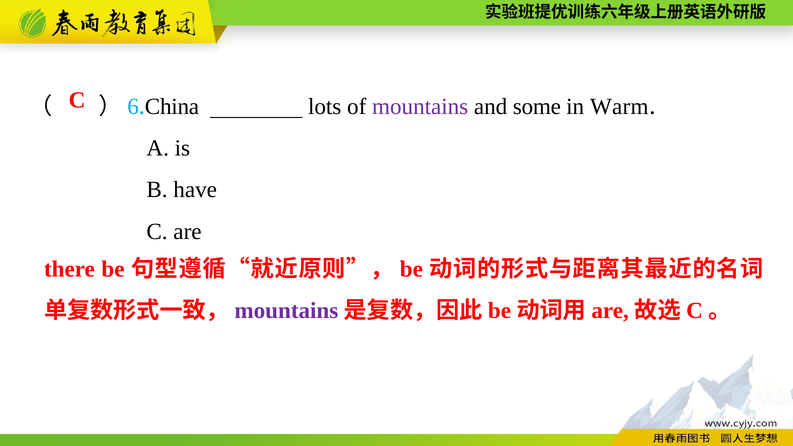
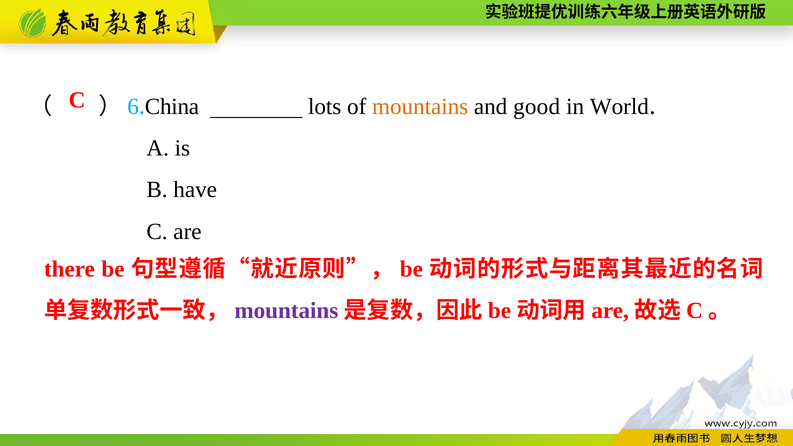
mountains at (420, 107) colour: purple -> orange
some: some -> good
Warm: Warm -> World
